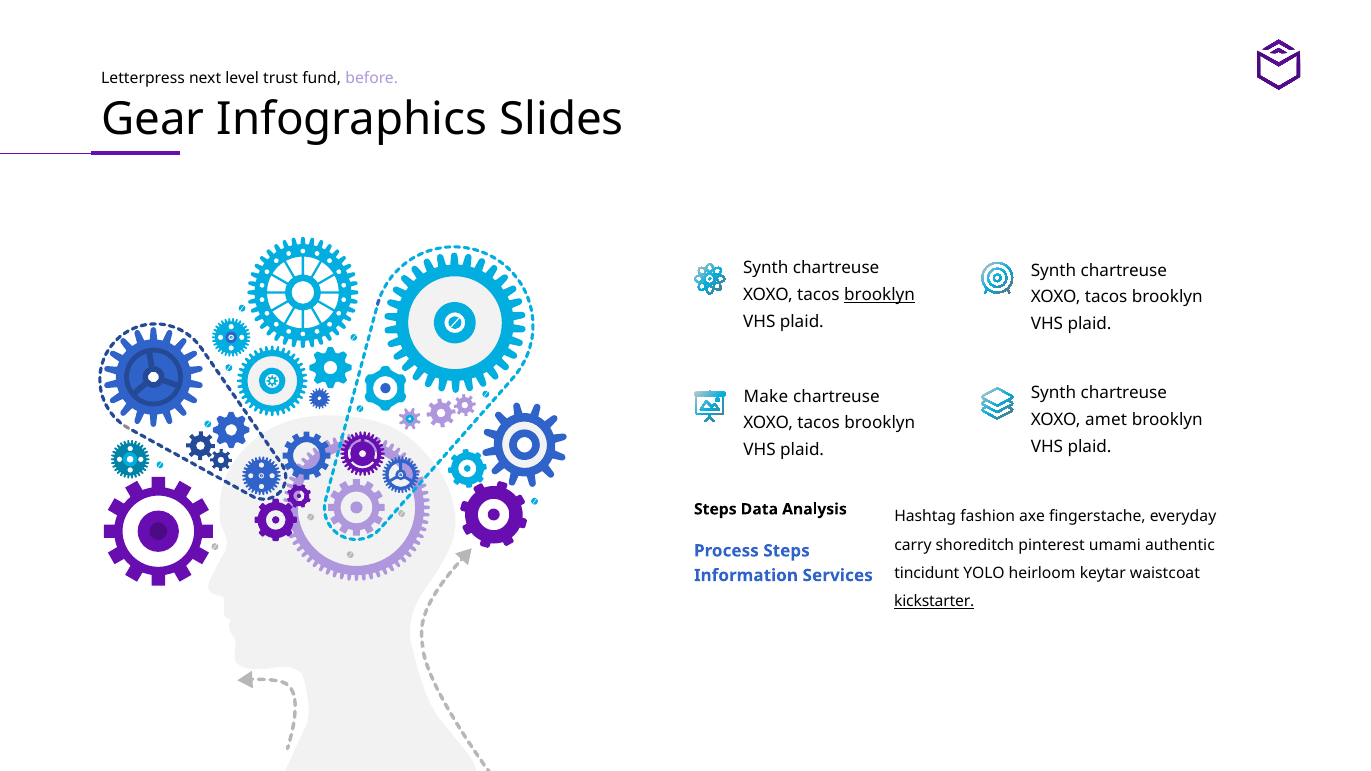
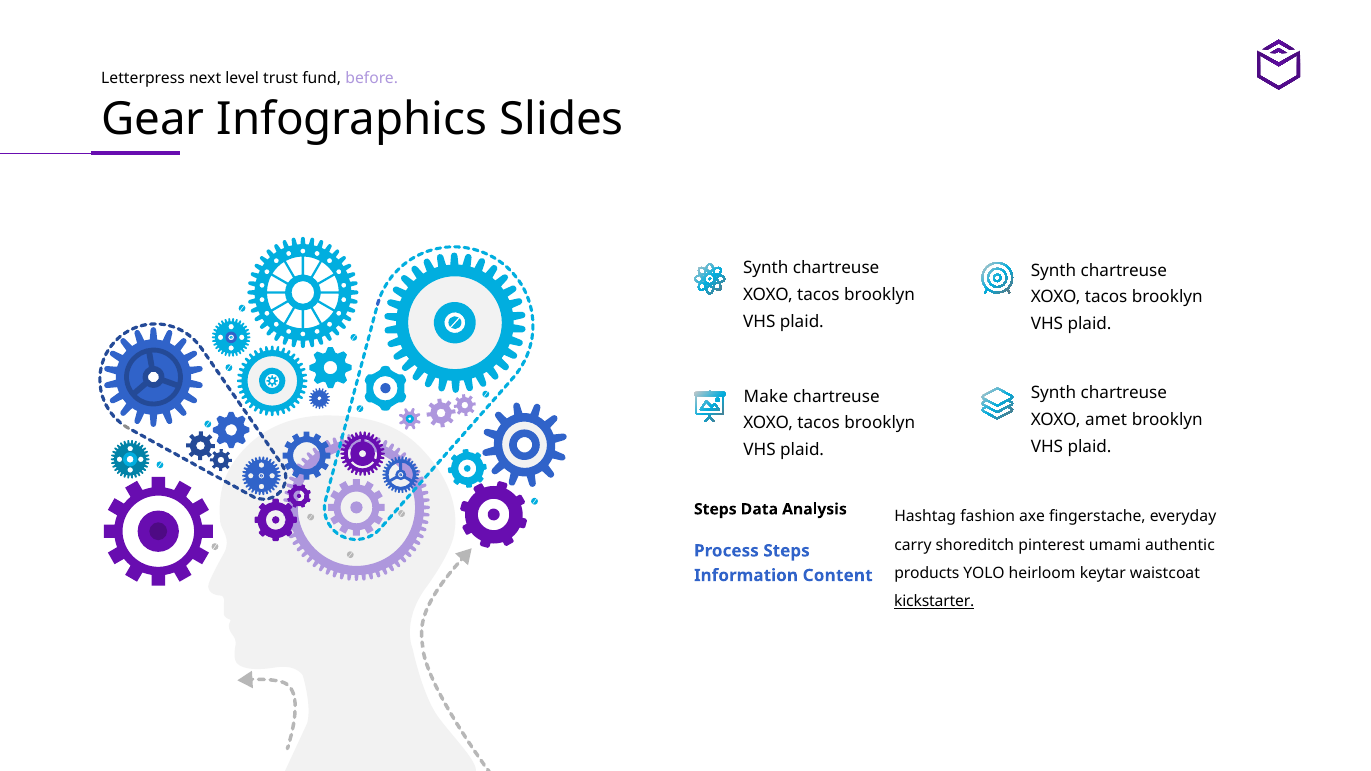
brooklyn at (880, 295) underline: present -> none
tincidunt: tincidunt -> products
Services: Services -> Content
